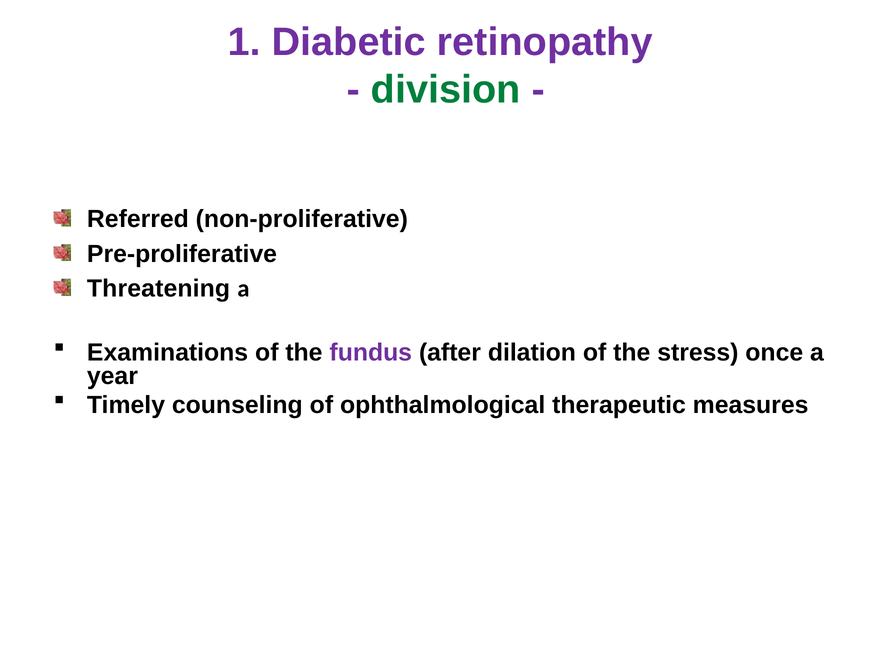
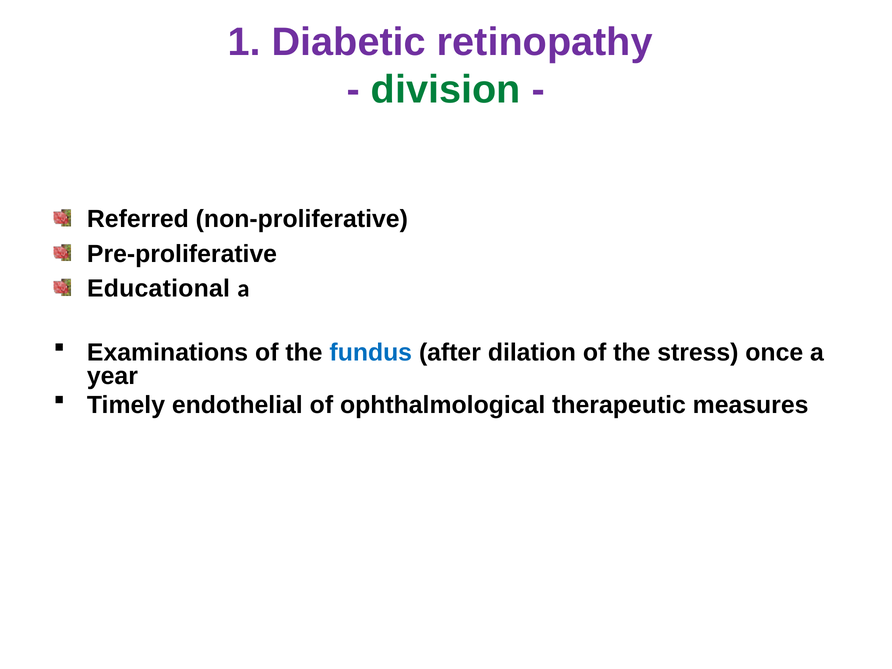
Threatening: Threatening -> Educational
fundus colour: purple -> blue
counseling: counseling -> endothelial
